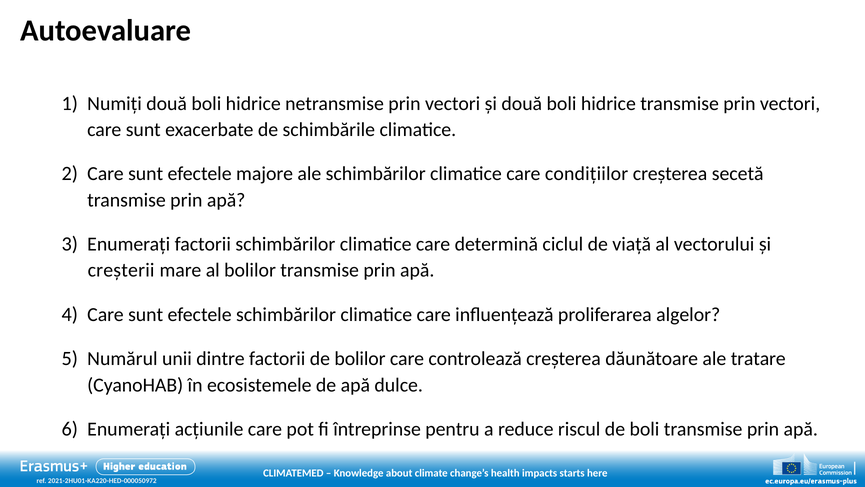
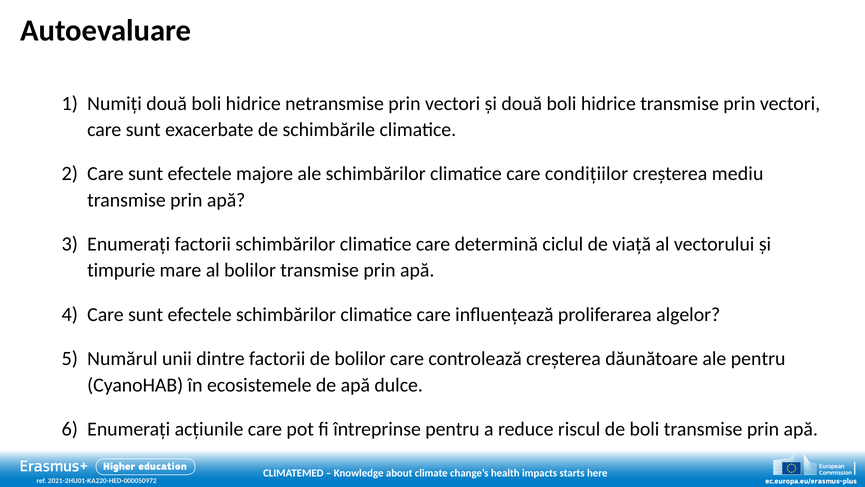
secetă: secetă -> mediu
creșterii: creșterii -> timpurie
ale tratare: tratare -> pentru
